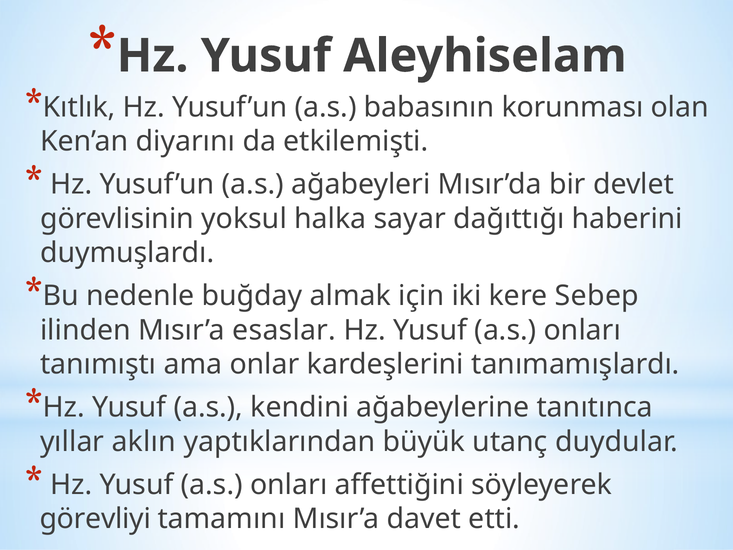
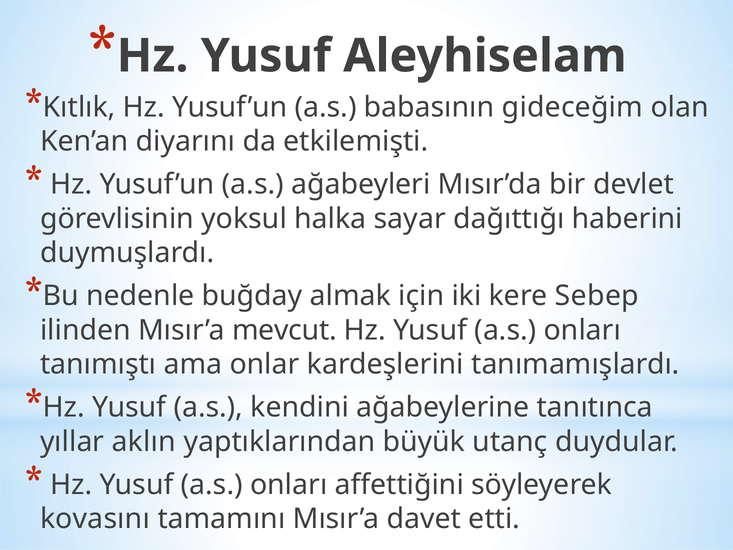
korunması: korunması -> gideceğim
esaslar: esaslar -> mevcut
görevliyi: görevliyi -> kovasını
